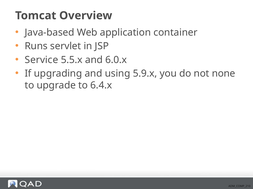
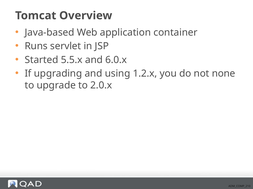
Service: Service -> Started
5.9.x: 5.9.x -> 1.2.x
6.4.x: 6.4.x -> 2.0.x
